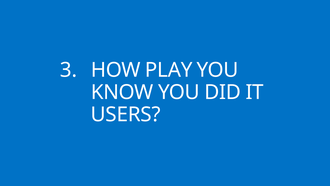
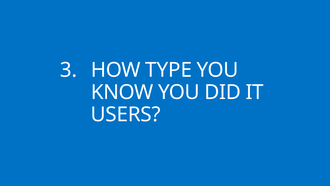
PLAY: PLAY -> TYPE
